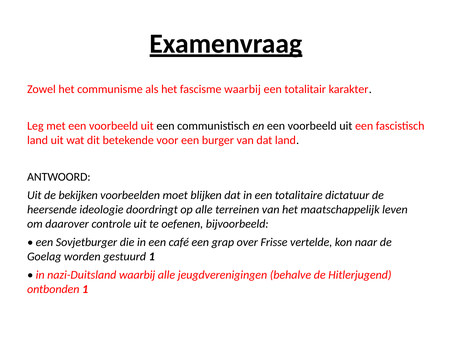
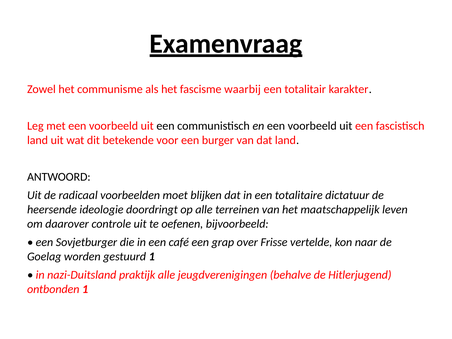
bekijken: bekijken -> radicaal
nazi-Duitsland waarbij: waarbij -> praktijk
